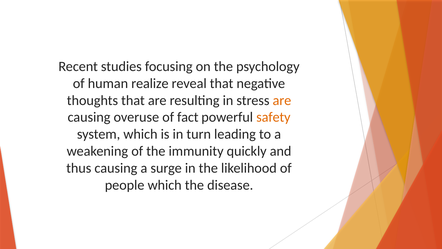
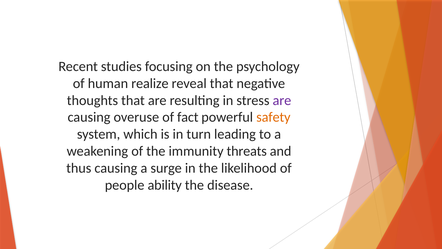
are at (282, 100) colour: orange -> purple
quickly: quickly -> threats
people which: which -> ability
